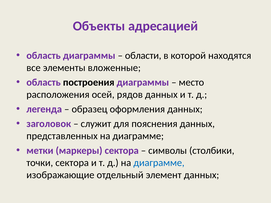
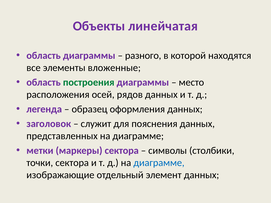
адресацией: адресацией -> линейчатая
области: области -> разного
построения colour: black -> green
